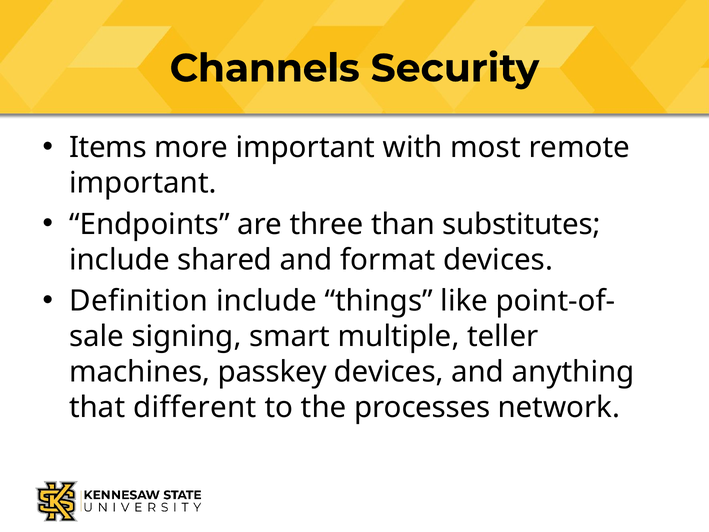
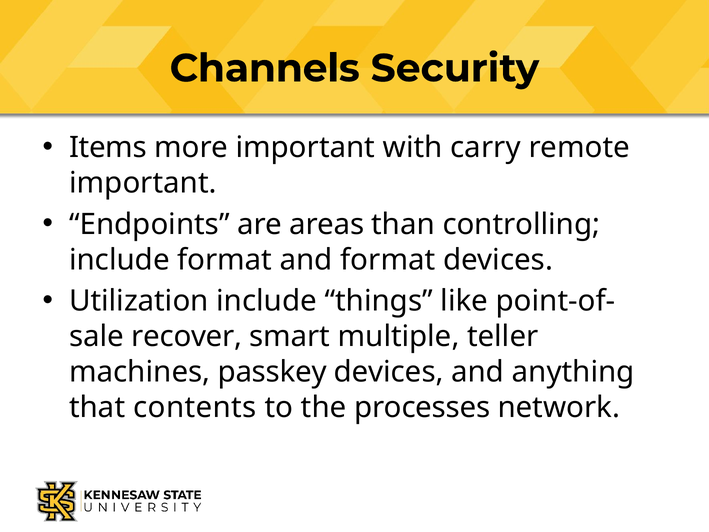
most: most -> carry
three: three -> areas
substitutes: substitutes -> controlling
include shared: shared -> format
Definition: Definition -> Utilization
signing: signing -> recover
different: different -> contents
